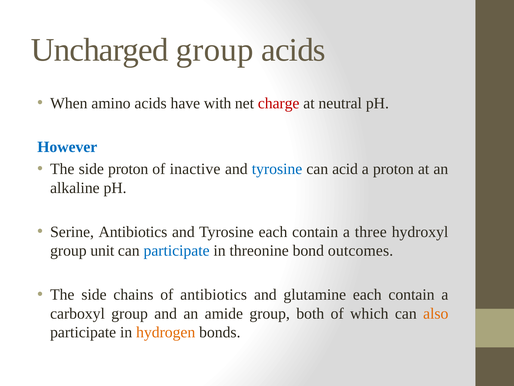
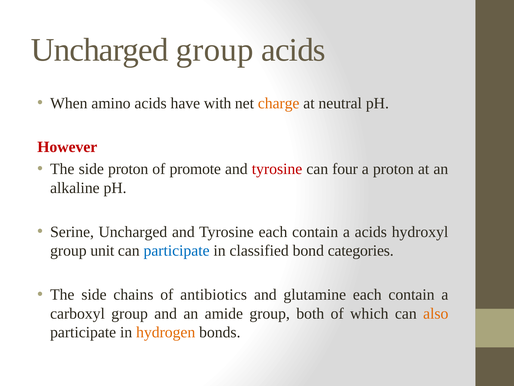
charge colour: red -> orange
However colour: blue -> red
inactive: inactive -> promote
tyrosine at (277, 169) colour: blue -> red
acid: acid -> four
Serine Antibiotics: Antibiotics -> Uncharged
a three: three -> acids
threonine: threonine -> classified
outcomes: outcomes -> categories
